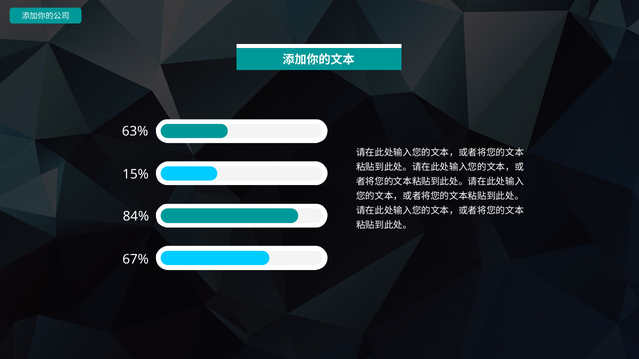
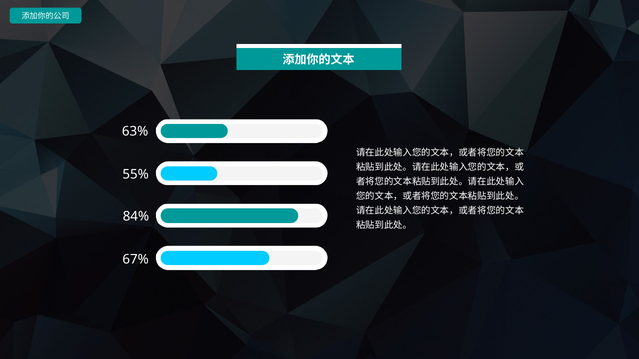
15%: 15% -> 55%
